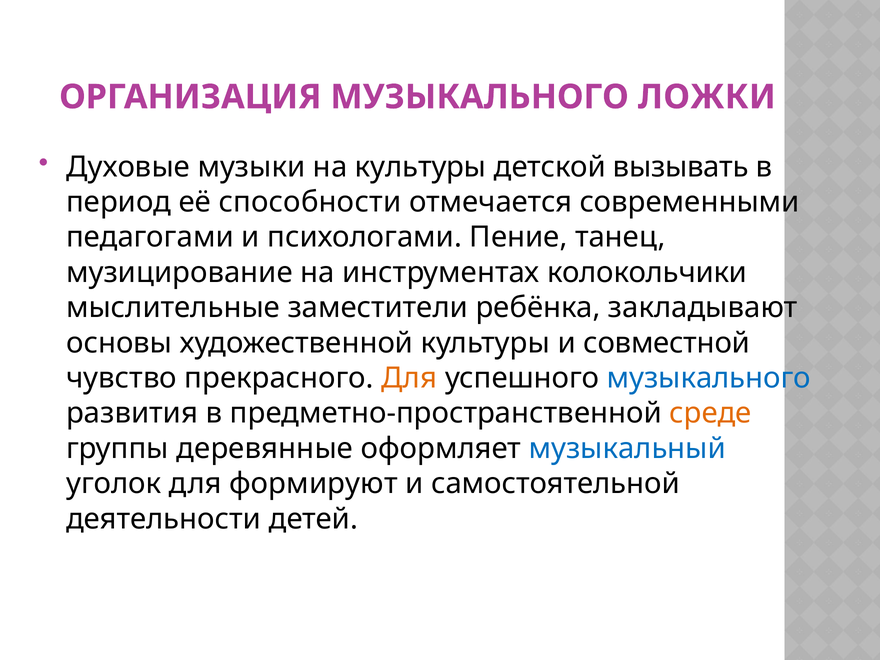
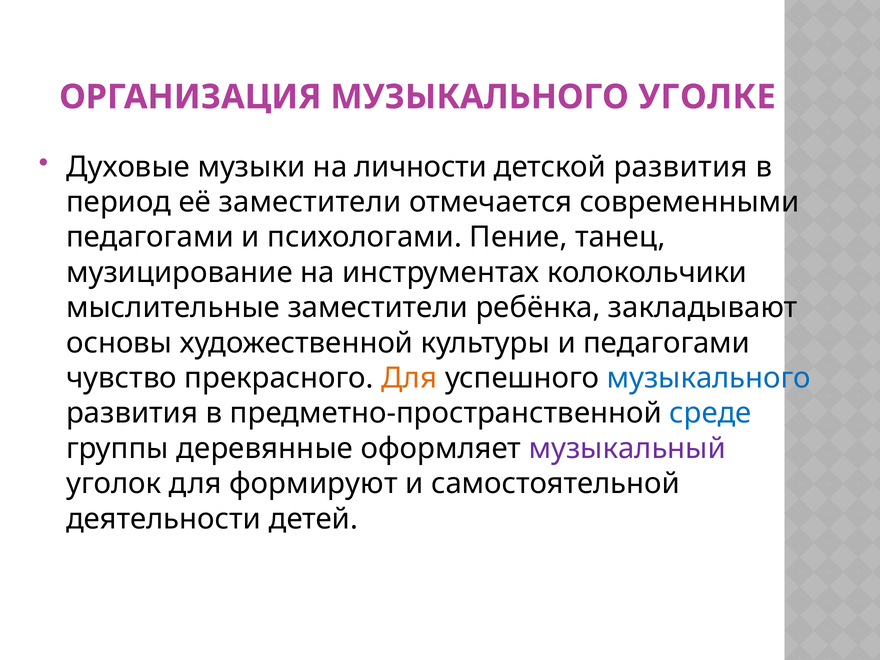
ЛОЖКИ: ЛОЖКИ -> УГОЛКЕ
на культуры: культуры -> личности
детской вызывать: вызывать -> развития
её способности: способности -> заместители
и совместной: совместной -> педагогами
среде colour: orange -> blue
музыкальный colour: blue -> purple
